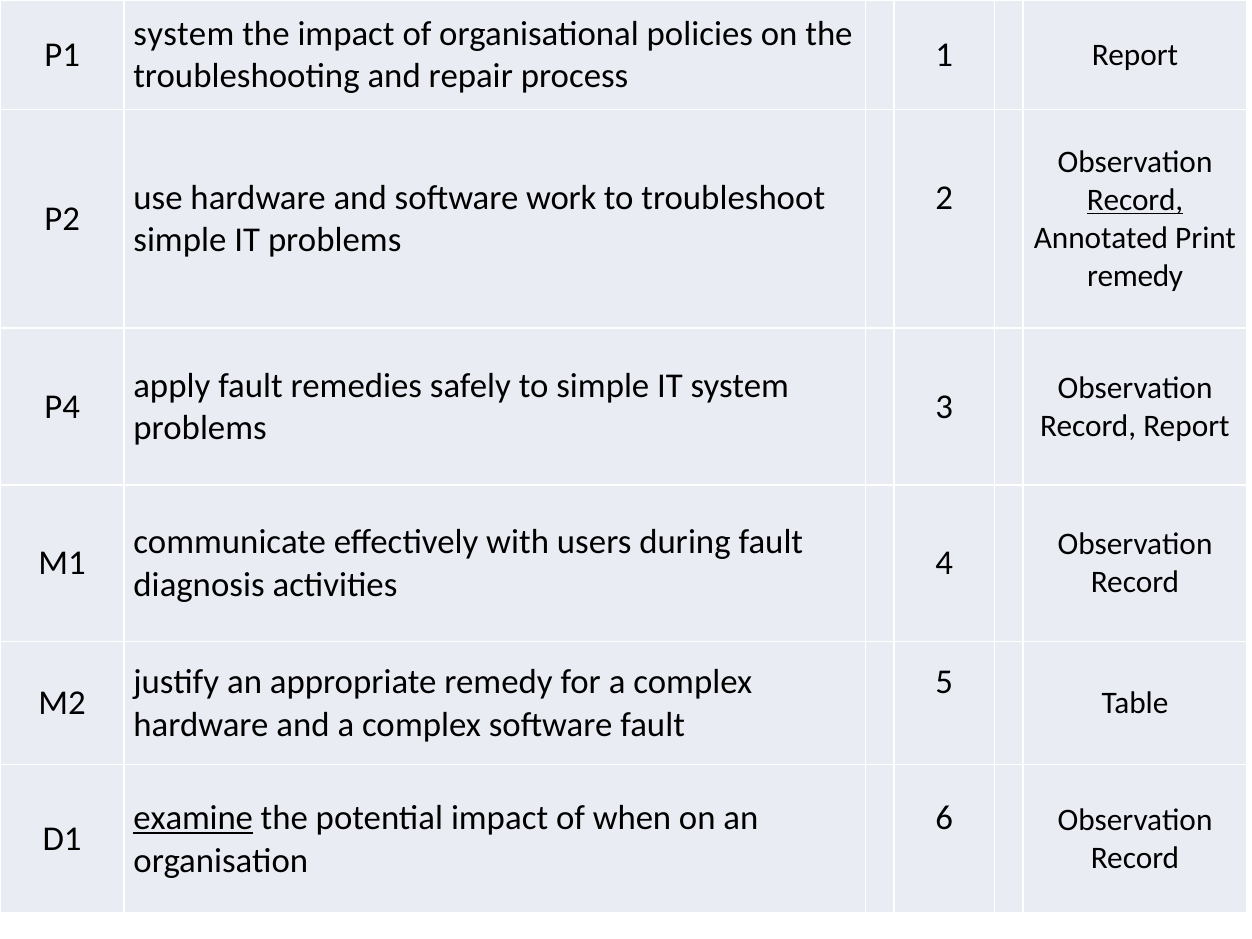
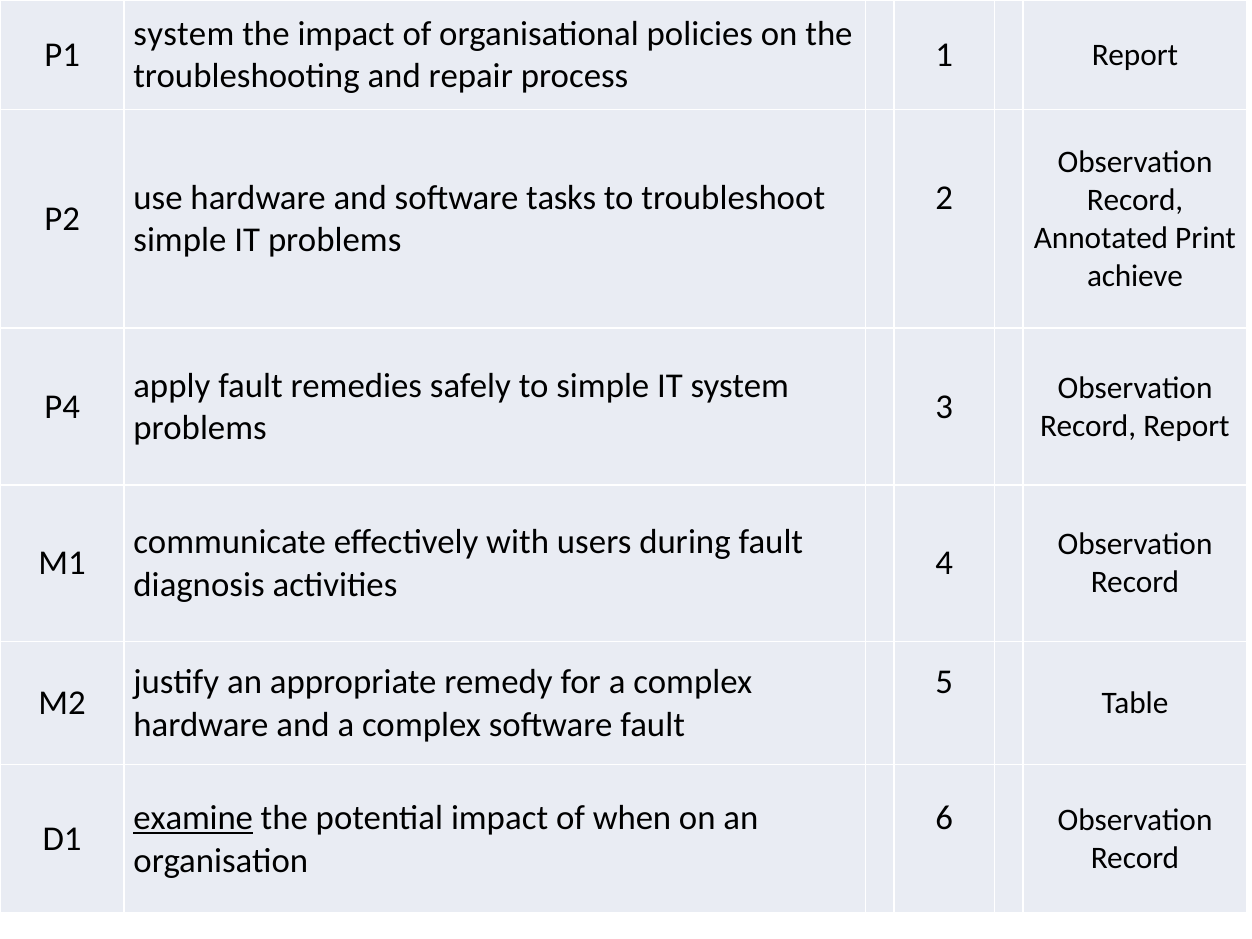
work: work -> tasks
Record at (1135, 200) underline: present -> none
remedy at (1135, 276): remedy -> achieve
